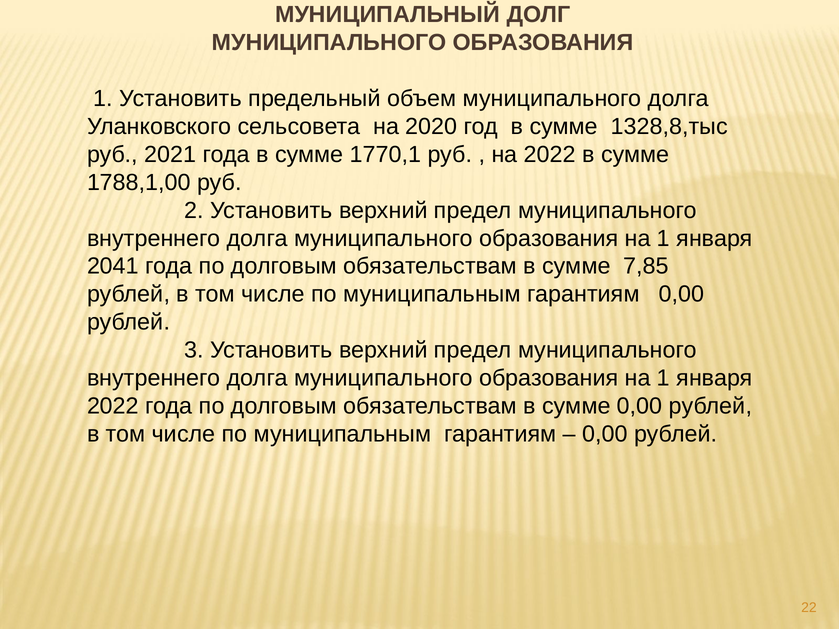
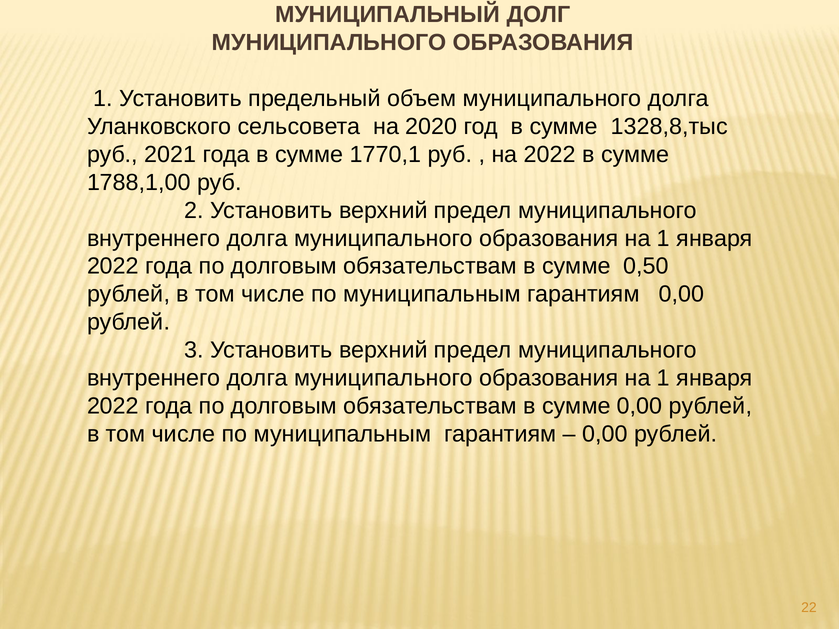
2041 at (113, 266): 2041 -> 2022
7,85: 7,85 -> 0,50
